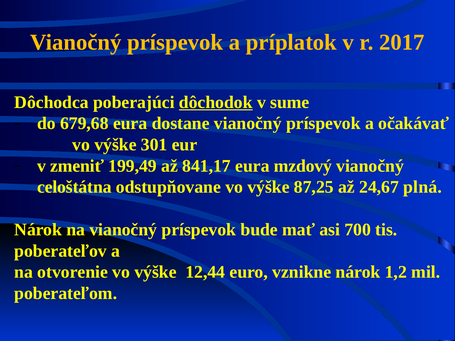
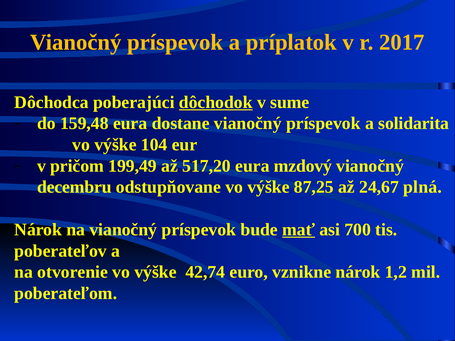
679,68: 679,68 -> 159,48
očakávať: očakávať -> solidarita
301: 301 -> 104
zmeniť: zmeniť -> pričom
841,17: 841,17 -> 517,20
celoštátna: celoštátna -> decembru
mať underline: none -> present
12,44: 12,44 -> 42,74
